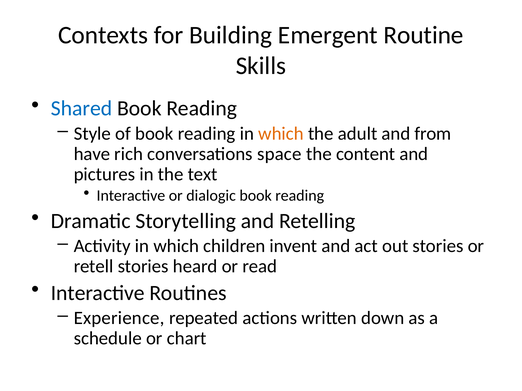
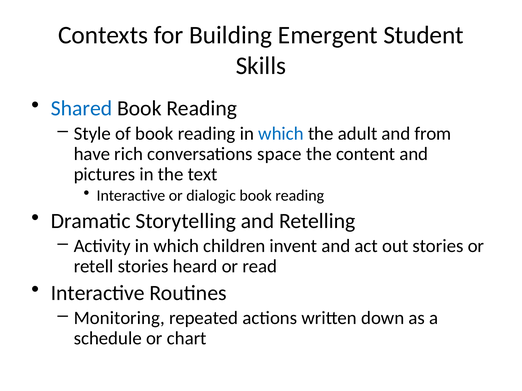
Routine: Routine -> Student
which at (281, 134) colour: orange -> blue
Experience: Experience -> Monitoring
